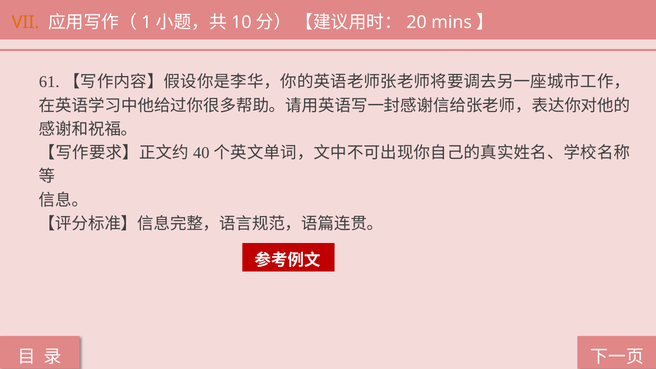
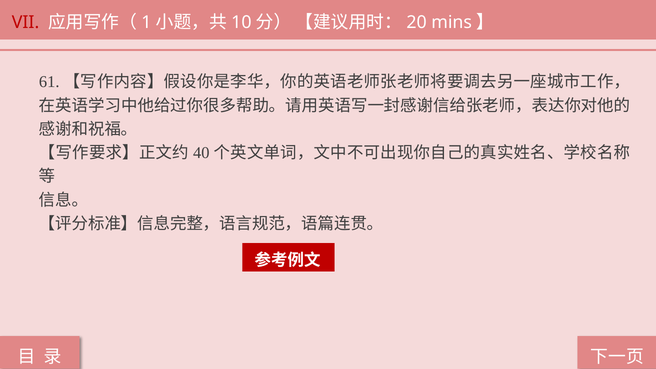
VII colour: orange -> red
